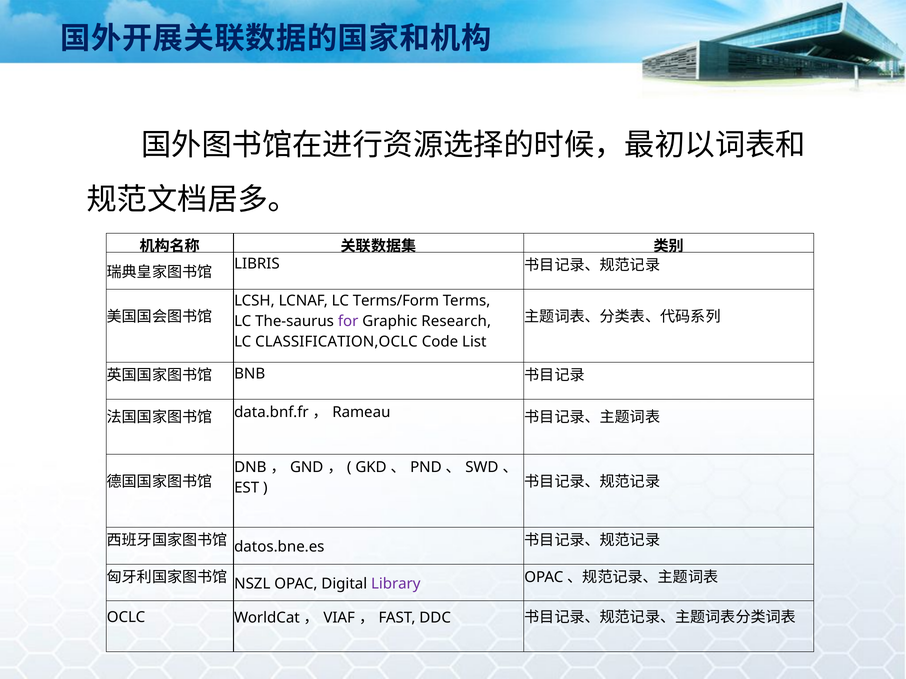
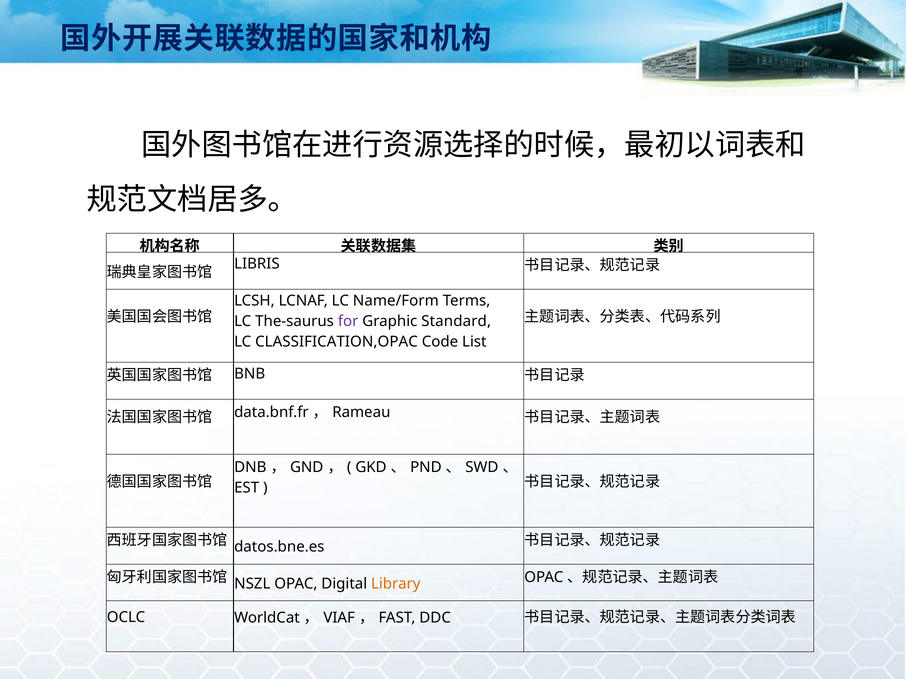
Terms/Form: Terms/Form -> Name/Form
Research: Research -> Standard
CLASSIFICATION,OCLC: CLASSIFICATION,OCLC -> CLASSIFICATION,OPAC
Library colour: purple -> orange
